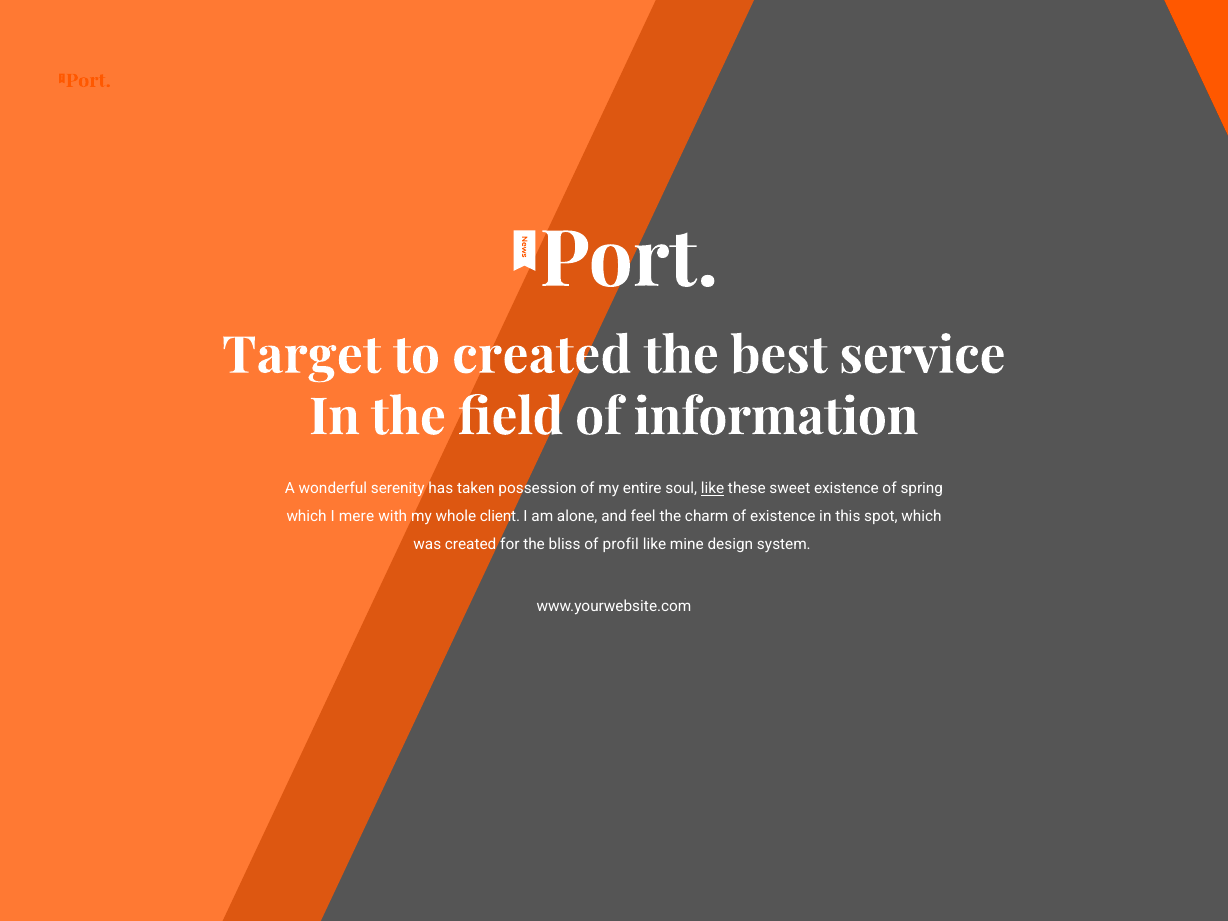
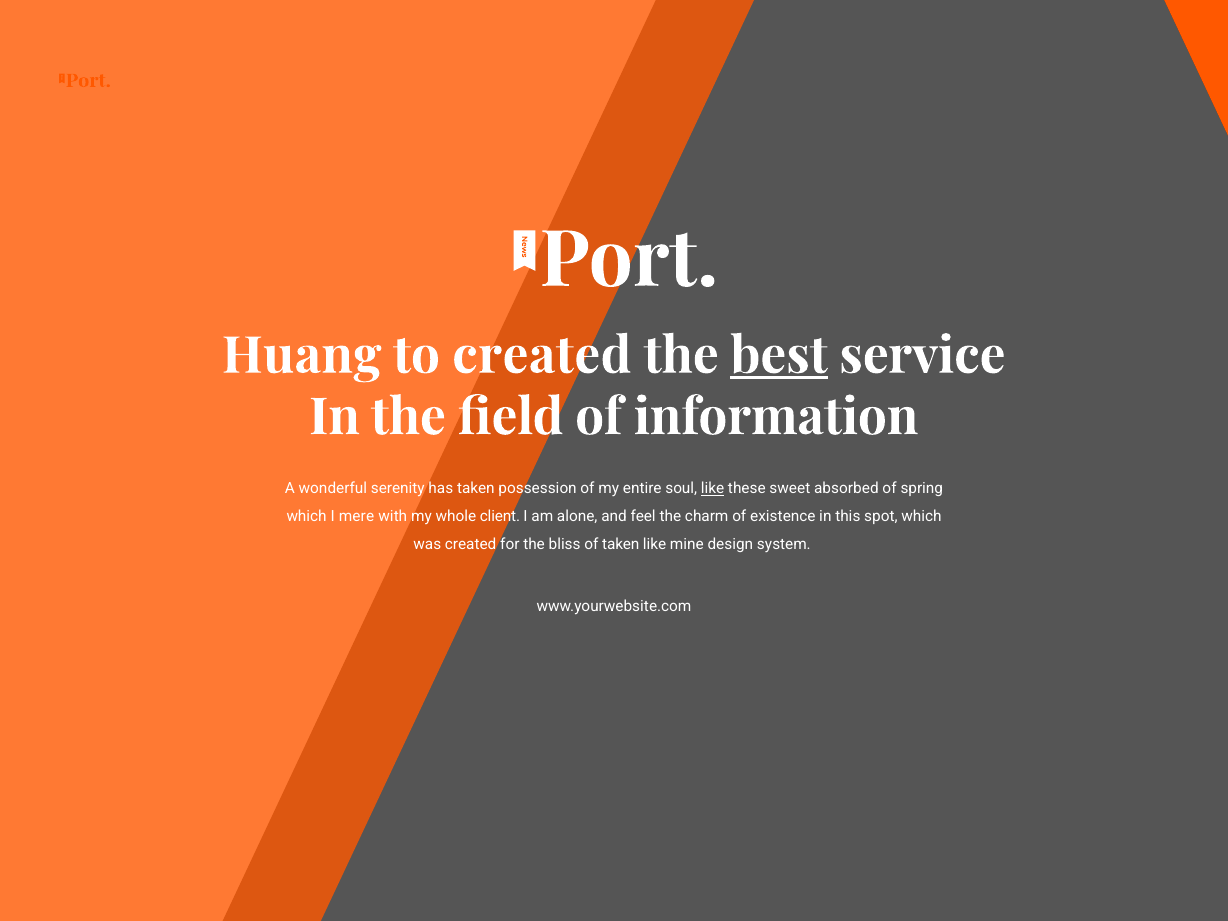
Target: Target -> Huang
best underline: none -> present
sweet existence: existence -> absorbed
of profil: profil -> taken
